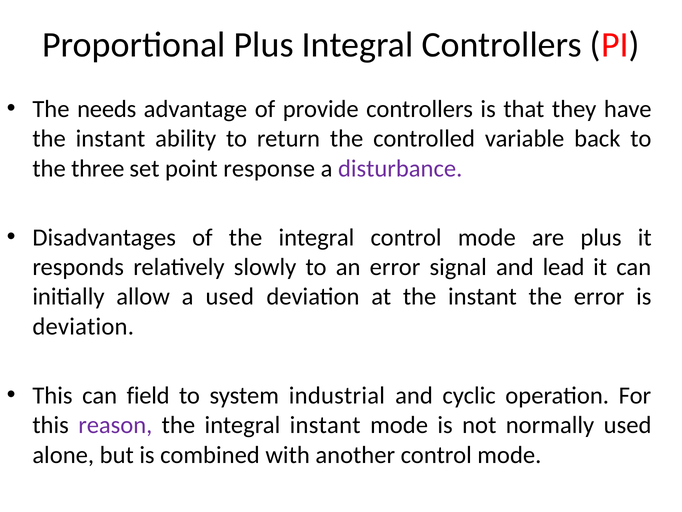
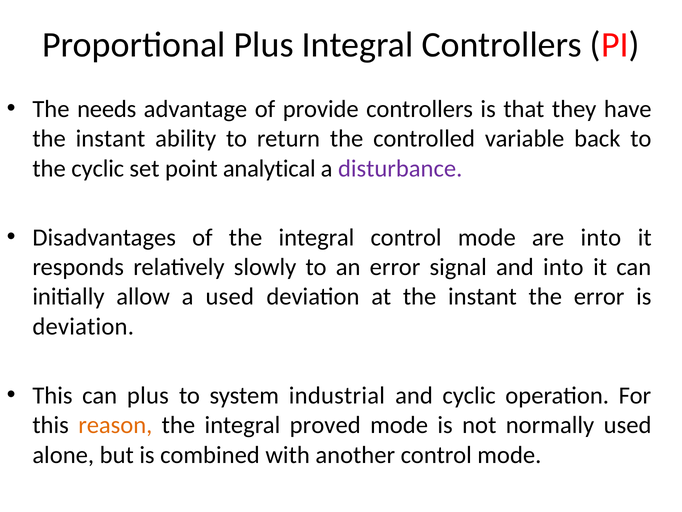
the three: three -> cyclic
response: response -> analytical
are plus: plus -> into
and lead: lead -> into
can field: field -> plus
reason colour: purple -> orange
integral instant: instant -> proved
